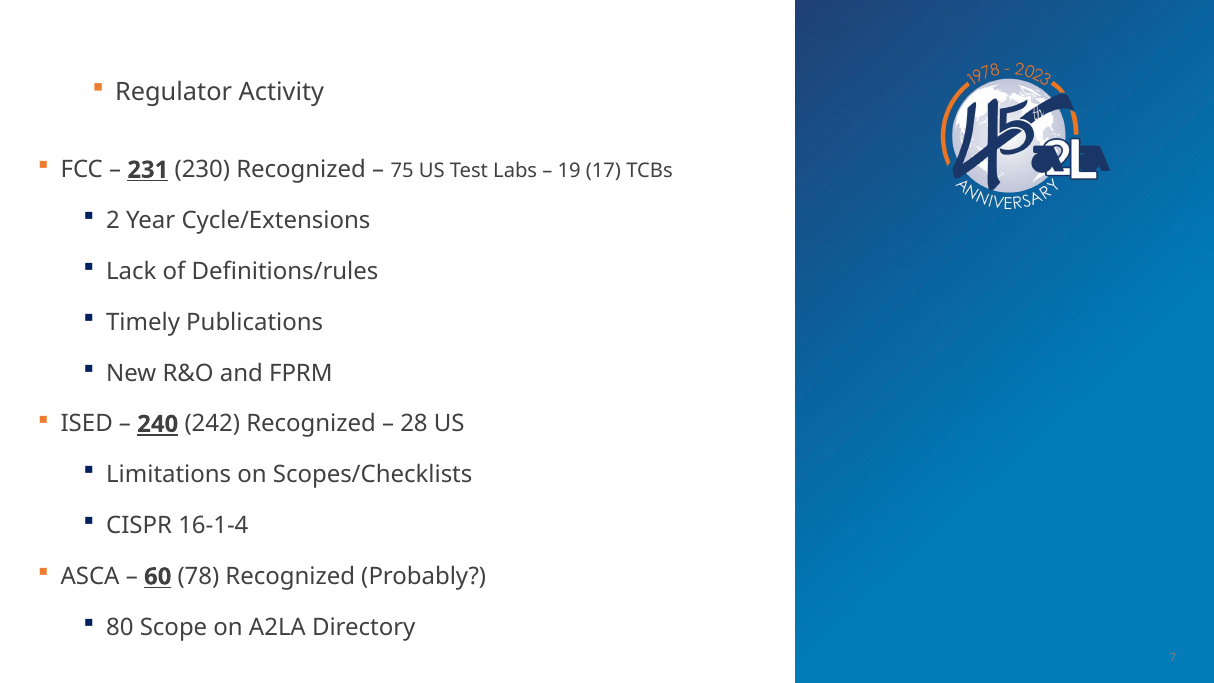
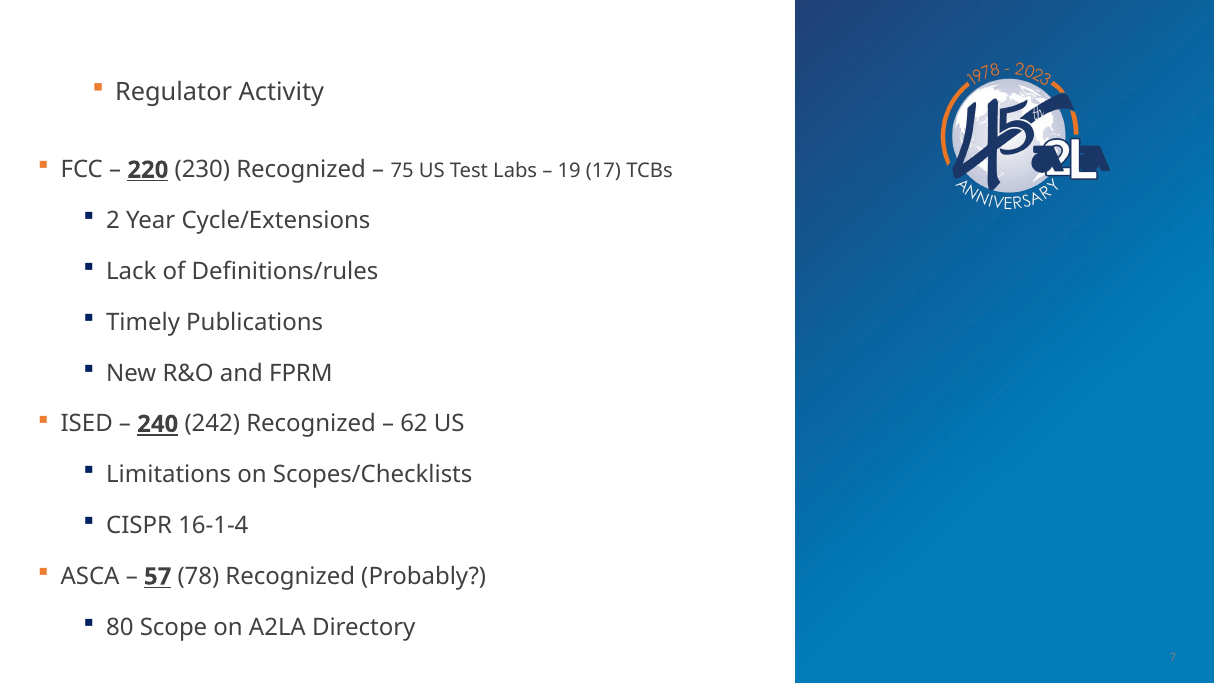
231: 231 -> 220
28: 28 -> 62
60: 60 -> 57
